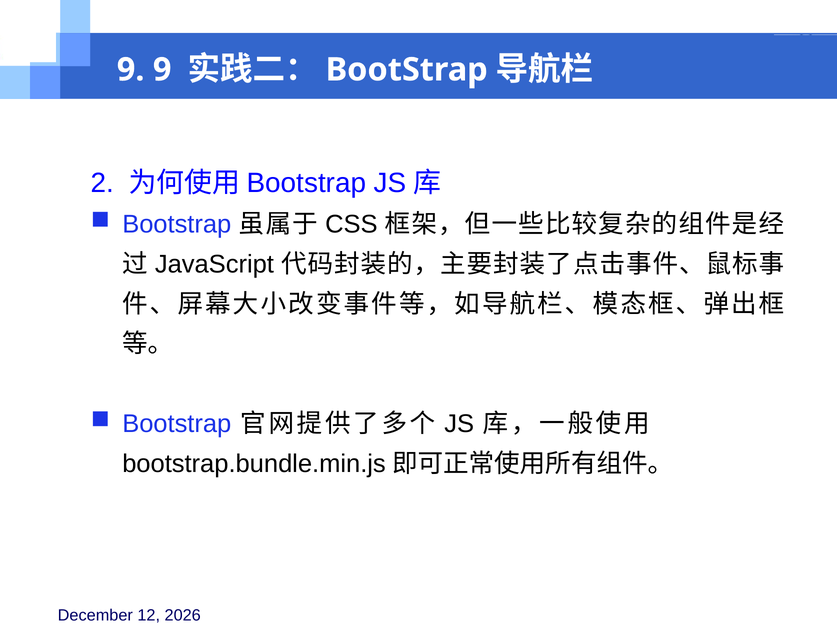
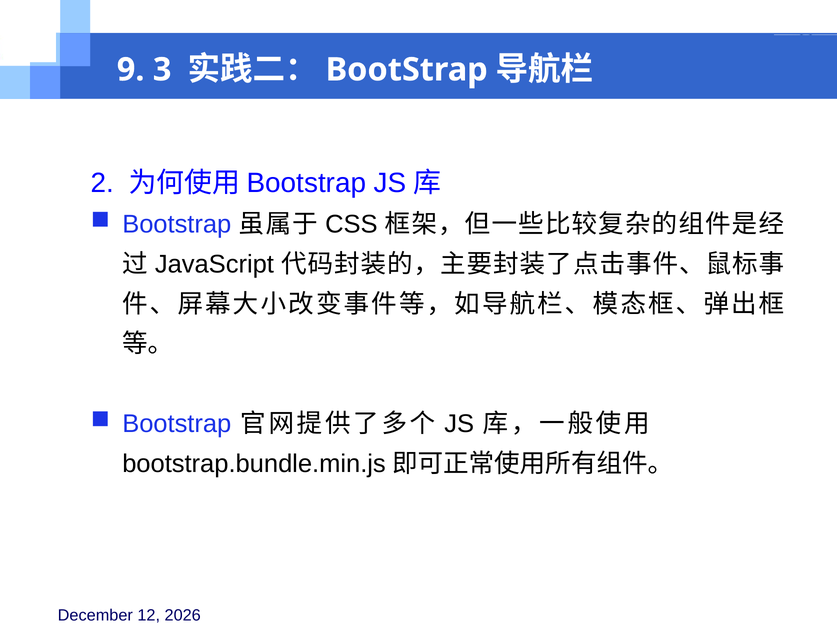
9 9: 9 -> 3
